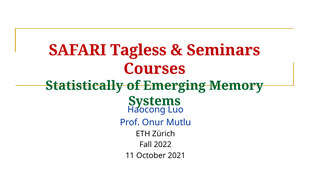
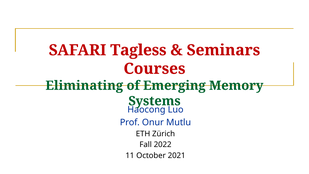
Statistically: Statistically -> Eliminating
